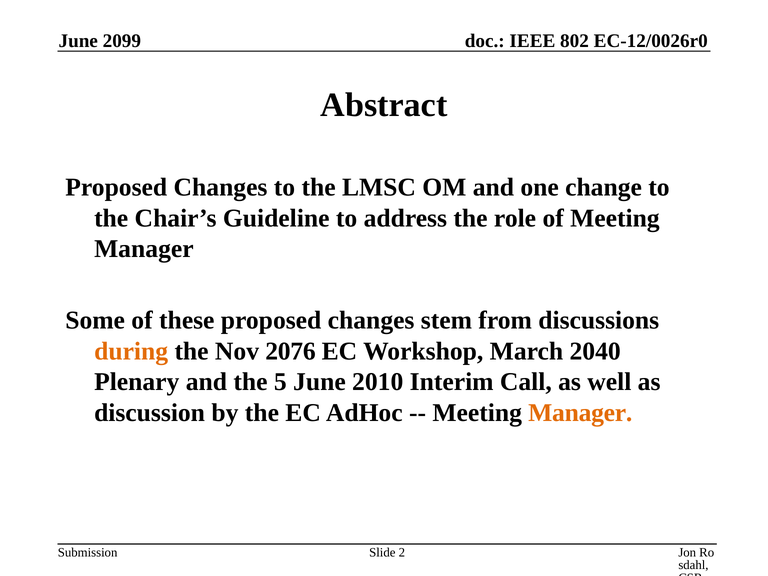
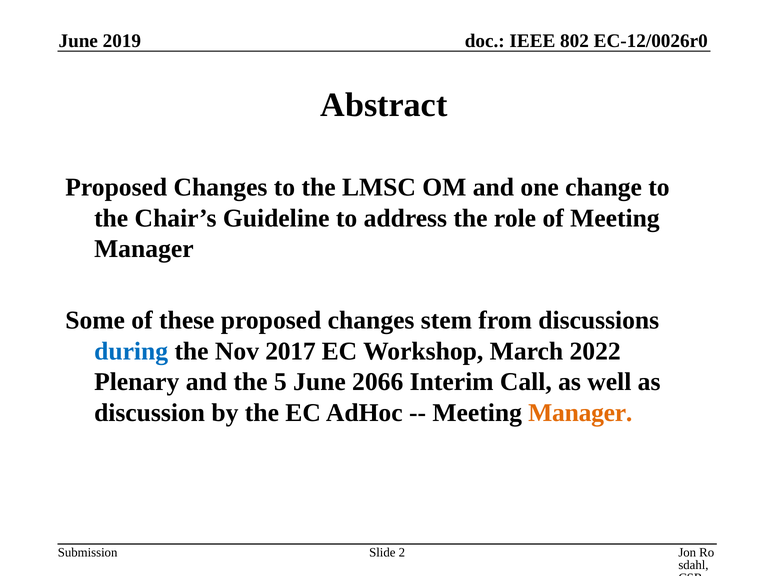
2099: 2099 -> 2019
during colour: orange -> blue
2076: 2076 -> 2017
2040: 2040 -> 2022
2010: 2010 -> 2066
